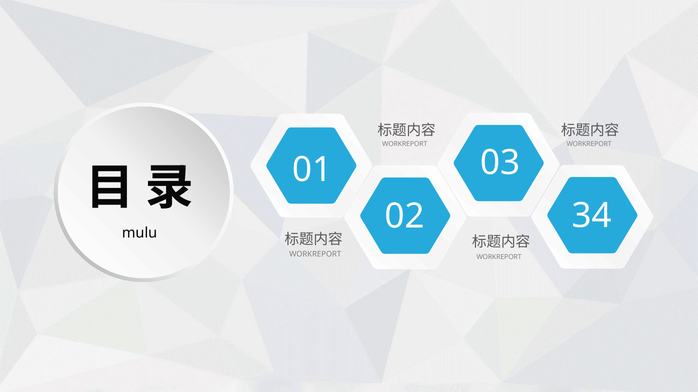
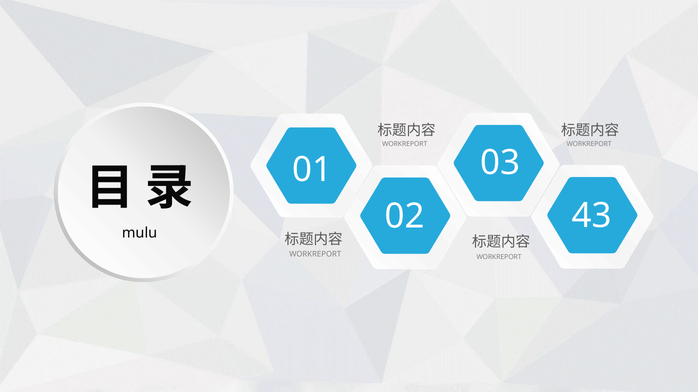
34: 34 -> 43
